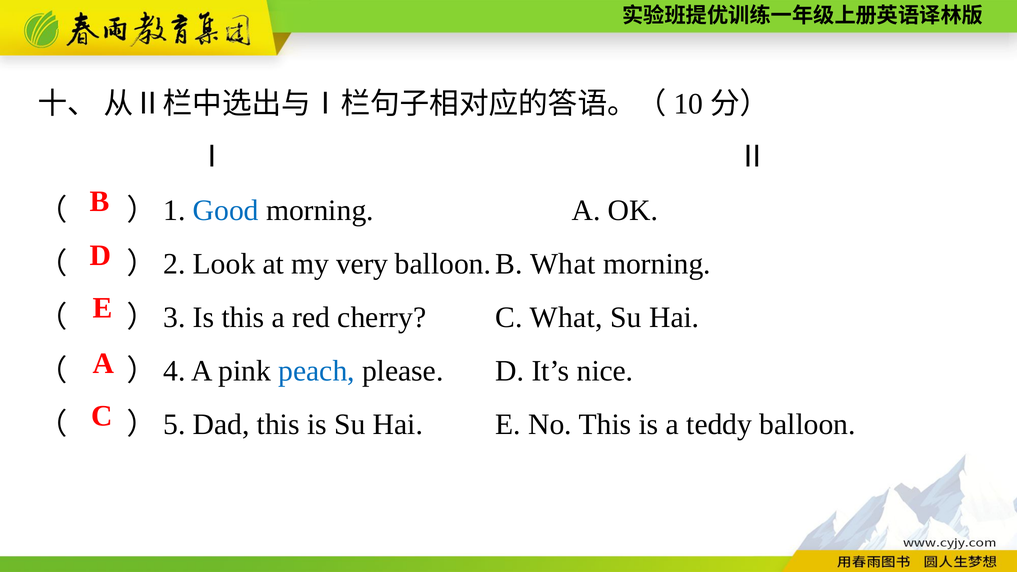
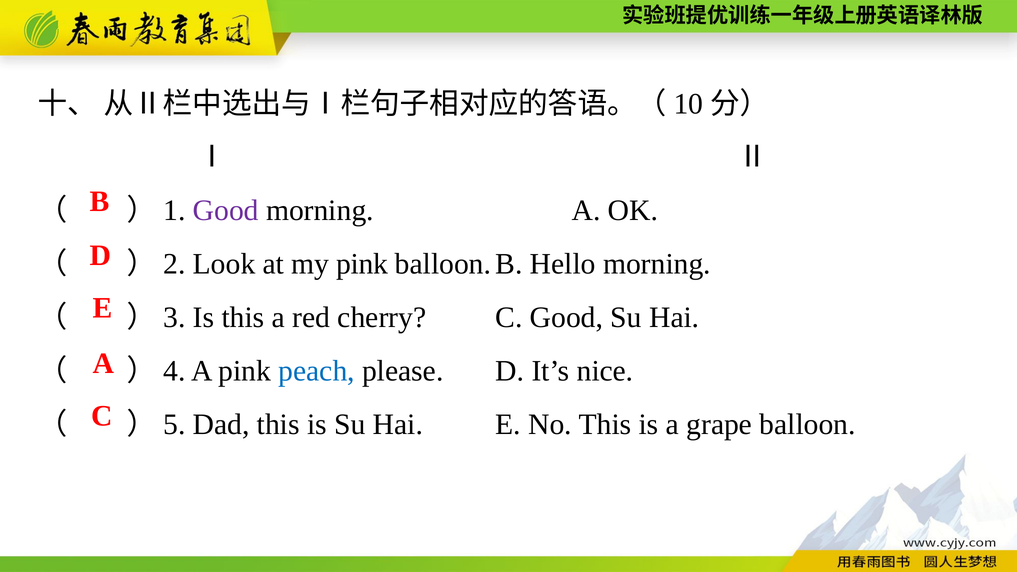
Good at (226, 211) colour: blue -> purple
my very: very -> pink
What at (563, 264): What -> Hello
C What: What -> Good
teddy: teddy -> grape
